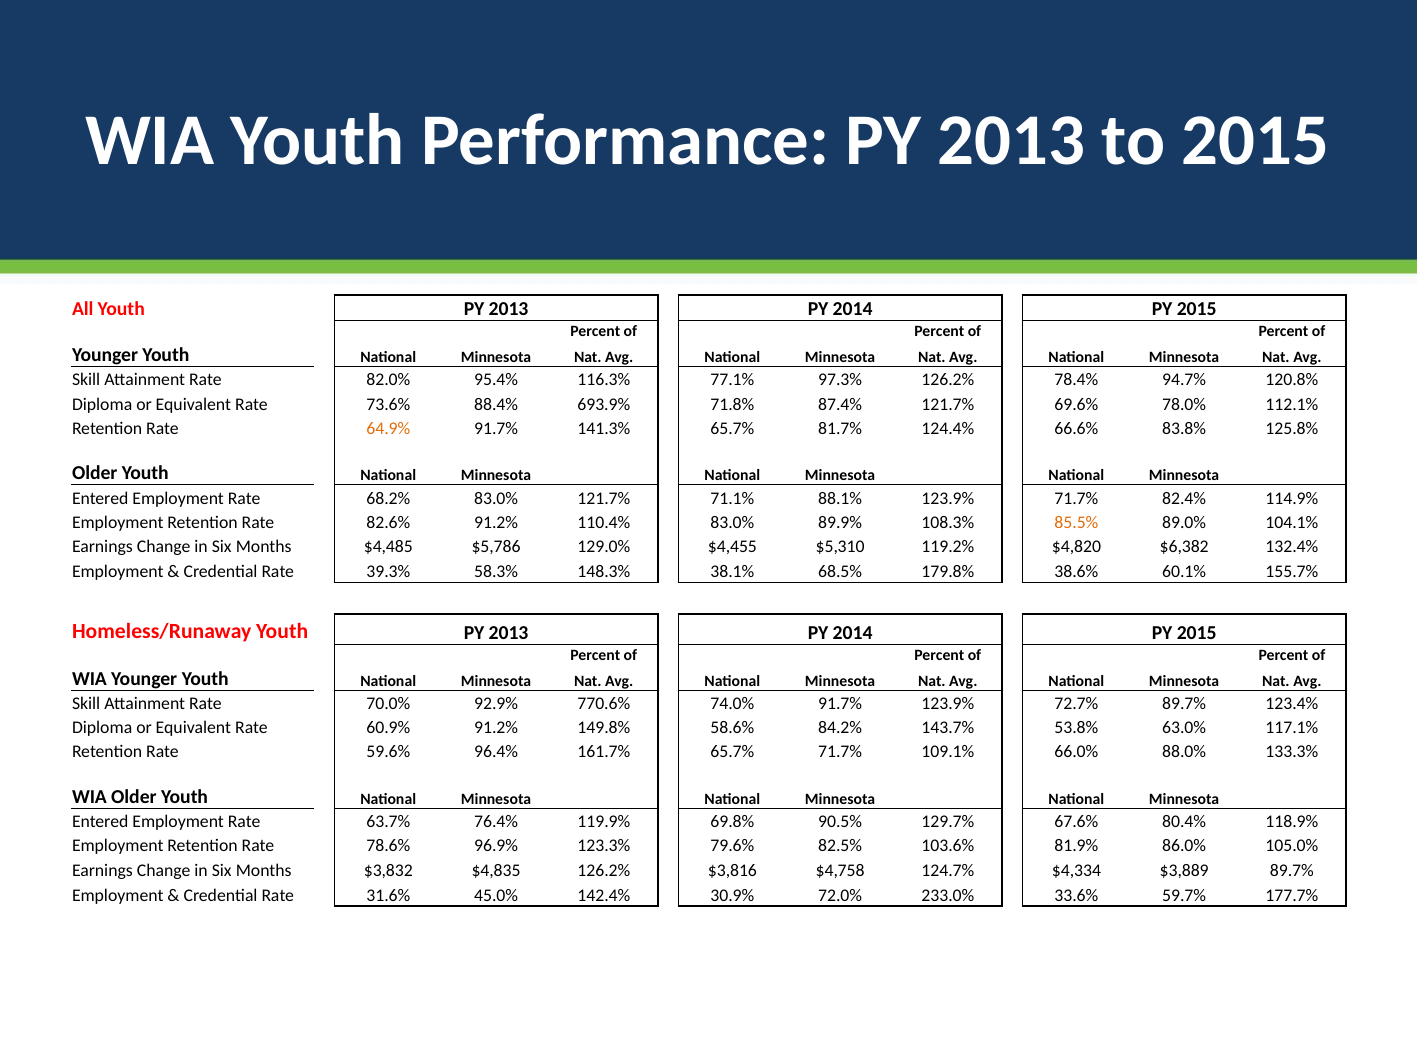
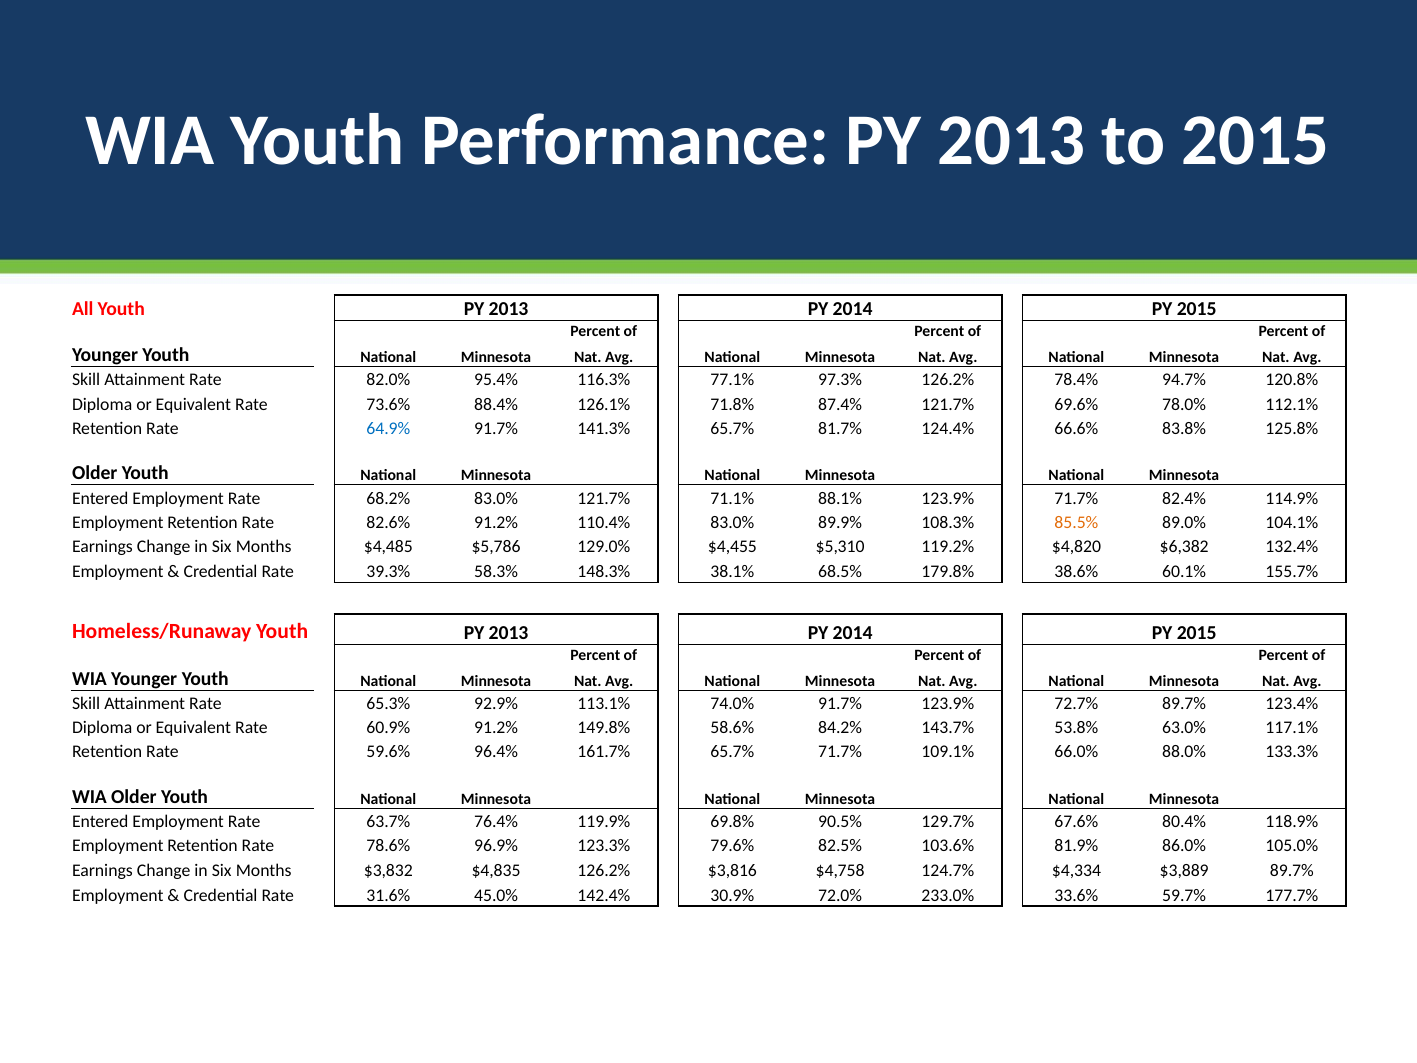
693.9%: 693.9% -> 126.1%
64.9% colour: orange -> blue
70.0%: 70.0% -> 65.3%
770.6%: 770.6% -> 113.1%
